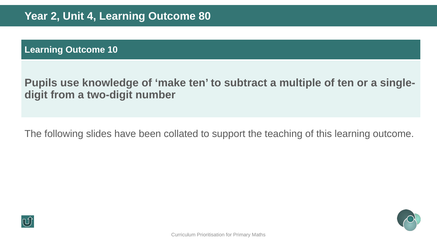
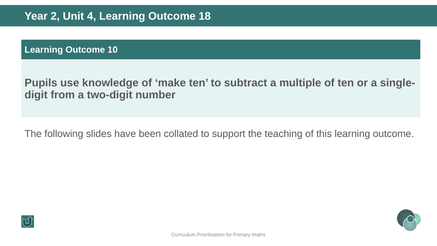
80: 80 -> 18
